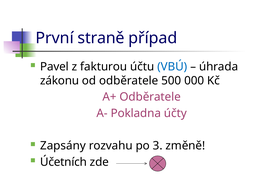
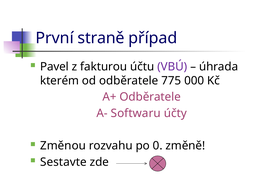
VBÚ colour: blue -> purple
zákonu: zákonu -> kterém
500: 500 -> 775
Pokladna: Pokladna -> Softwaru
Zapsány: Zapsány -> Změnou
3: 3 -> 0
Účetních: Účetních -> Sestavte
